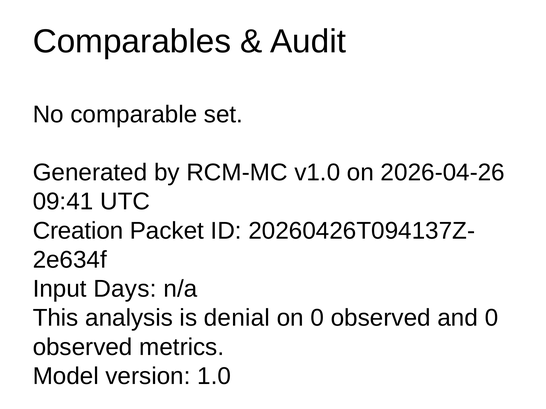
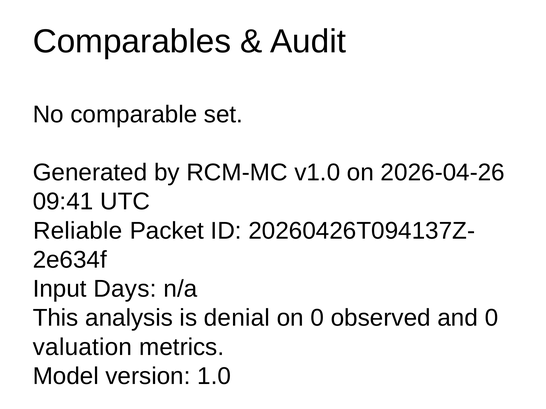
Creation: Creation -> Reliable
observed at (83, 348): observed -> valuation
